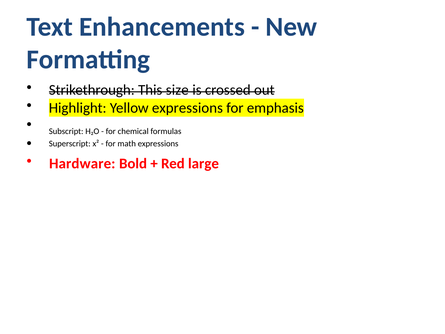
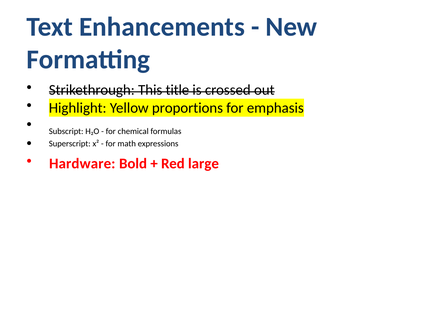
size: size -> title
Yellow expressions: expressions -> proportions
